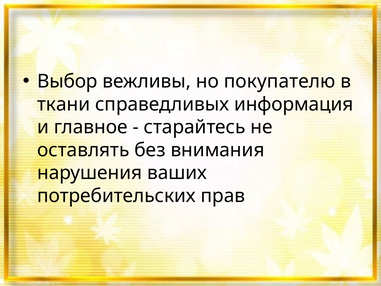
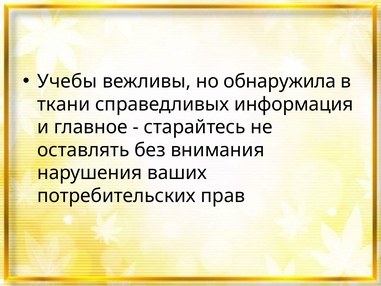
Выбор: Выбор -> Учебы
покупателю: покупателю -> обнаружила
